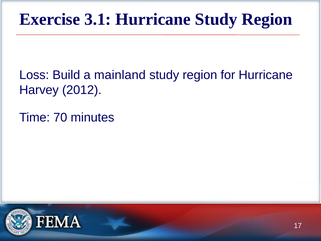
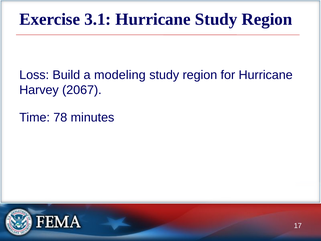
mainland: mainland -> modeling
2012: 2012 -> 2067
70: 70 -> 78
